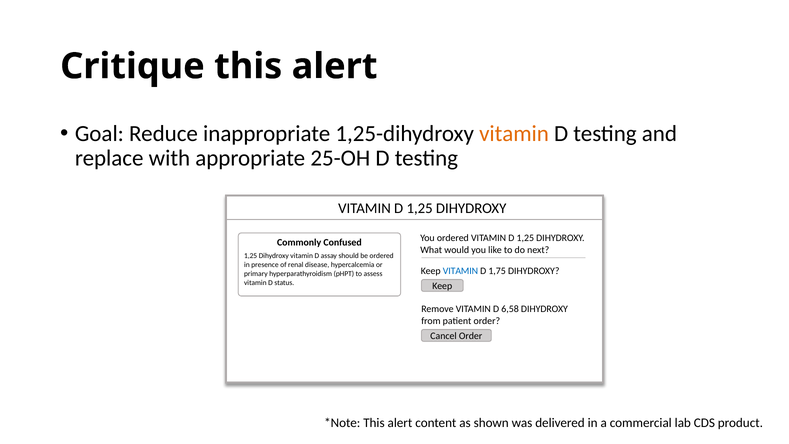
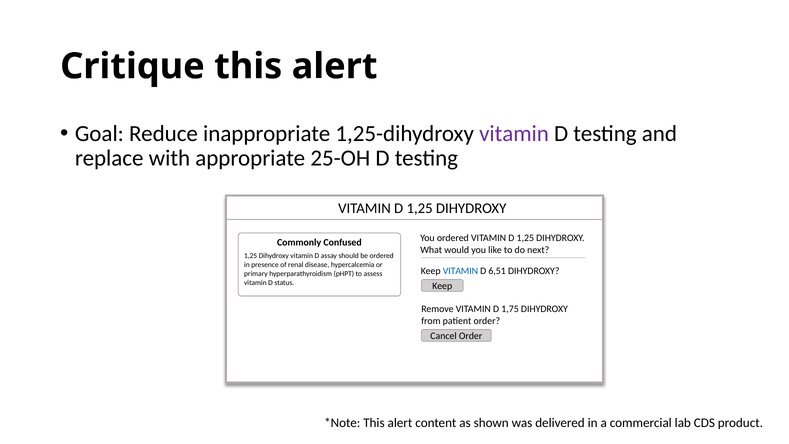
vitamin at (514, 133) colour: orange -> purple
1,75: 1,75 -> 6,51
6,58: 6,58 -> 1,75
